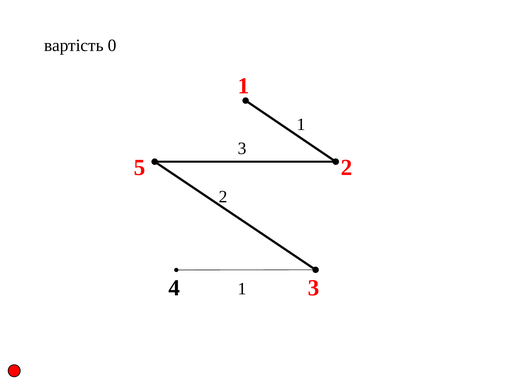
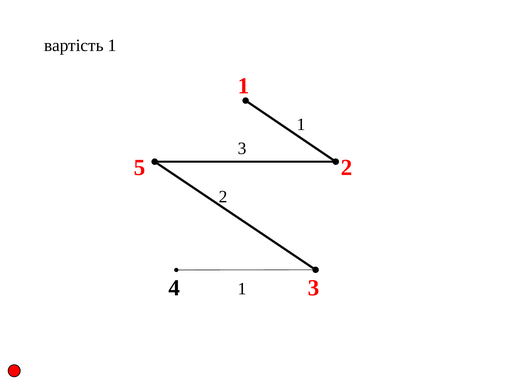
вартість 0: 0 -> 1
